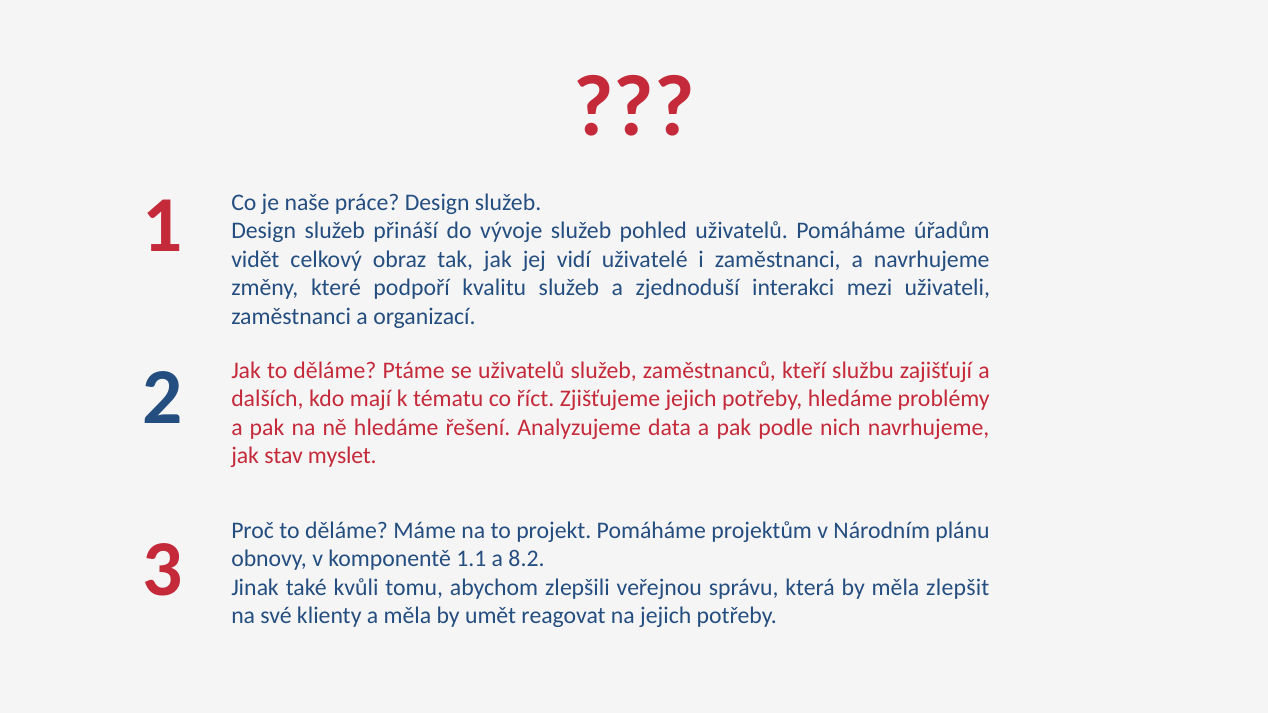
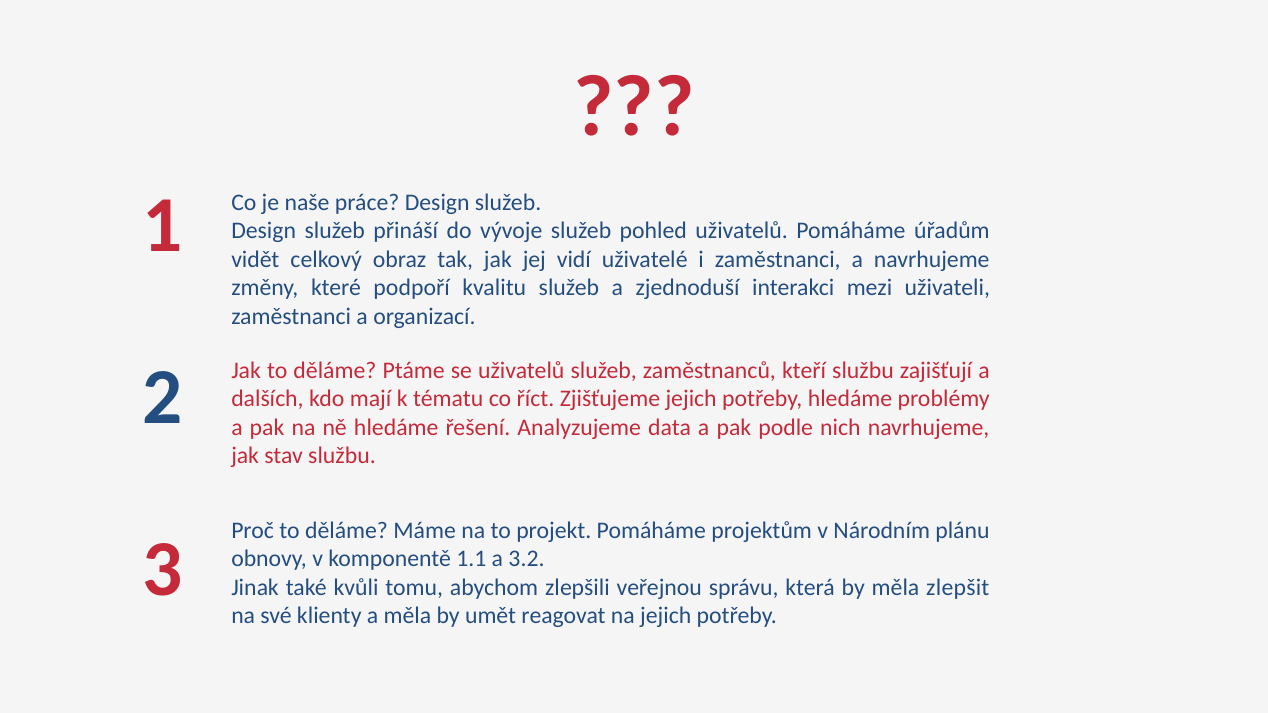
stav myslet: myslet -> službu
8.2: 8.2 -> 3.2
